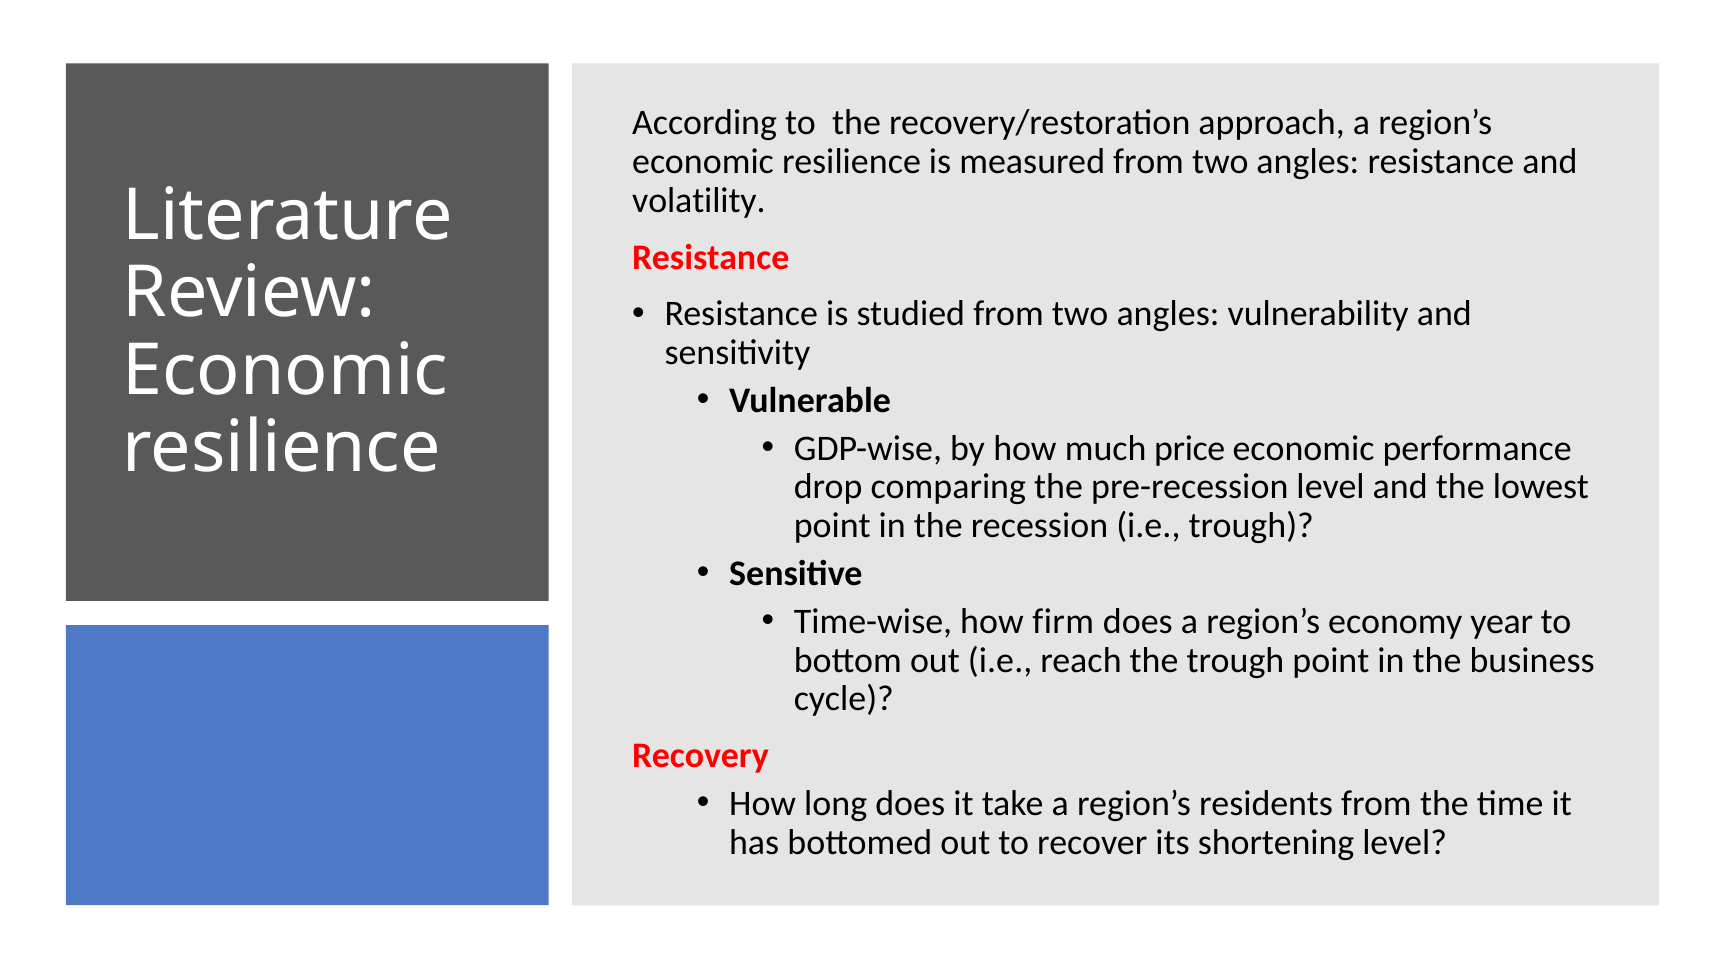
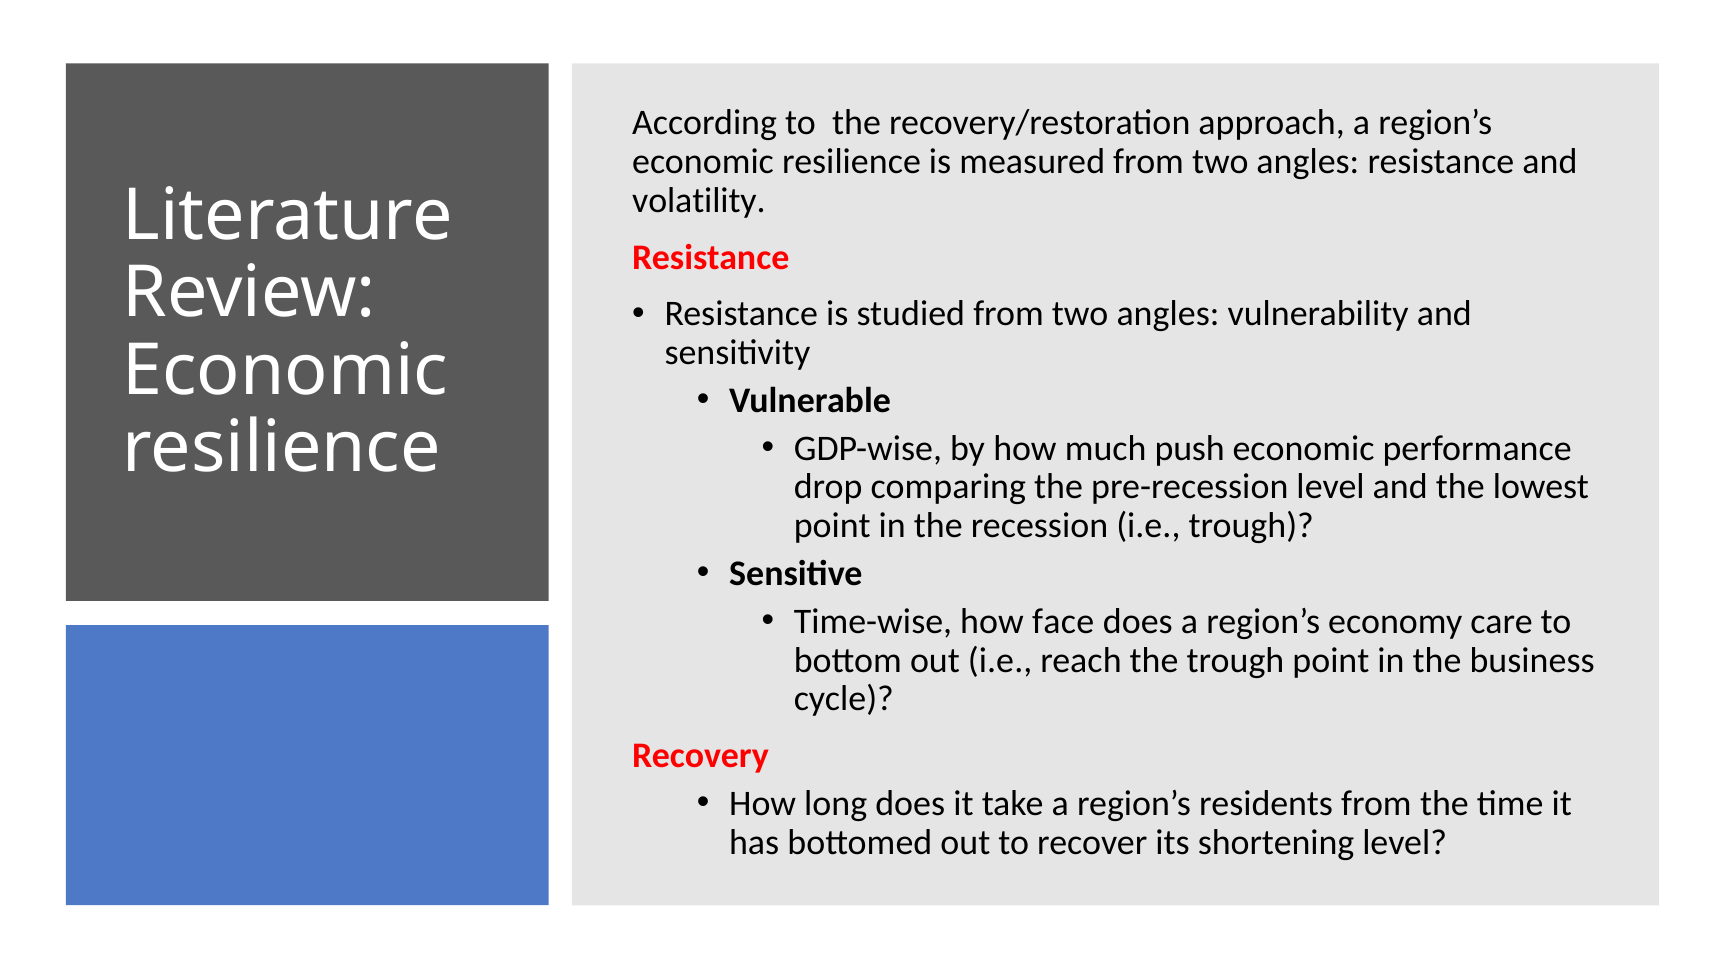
price: price -> push
firm: firm -> face
year: year -> care
